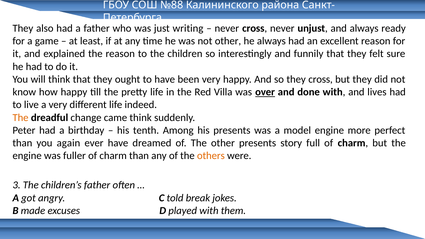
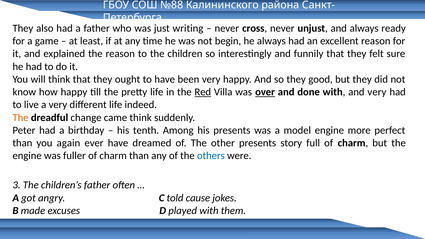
not other: other -> begin
they cross: cross -> good
Red underline: none -> present
and lives: lives -> very
others colour: orange -> blue
break: break -> cause
